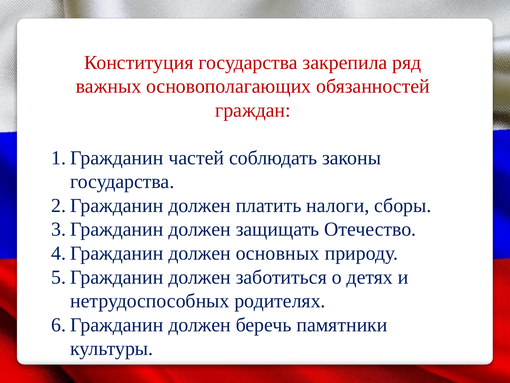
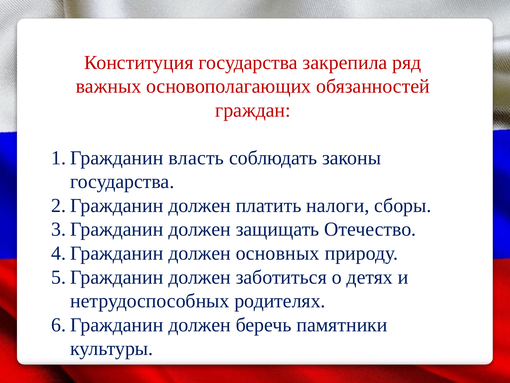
частей: частей -> власть
